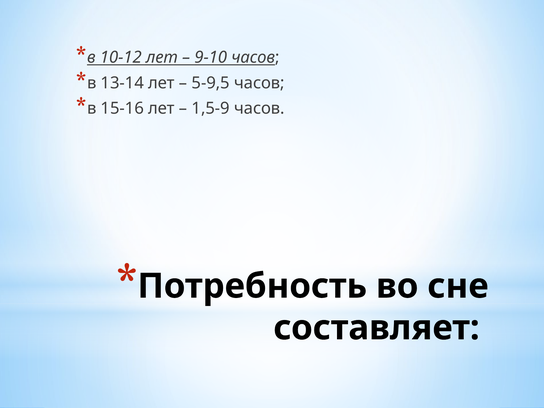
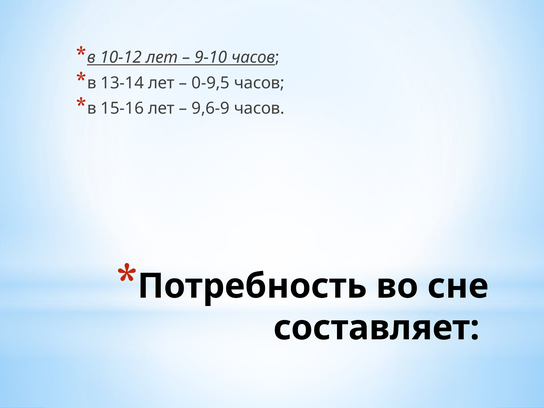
5-9,5: 5-9,5 -> 0-9,5
1,5-9: 1,5-9 -> 9,6-9
